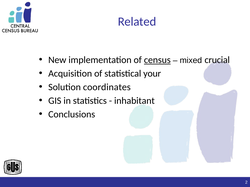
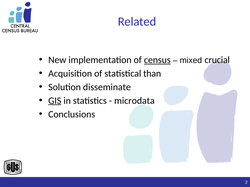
your: your -> than
coordinates: coordinates -> disseminate
GIS underline: none -> present
inhabitant: inhabitant -> microdata
